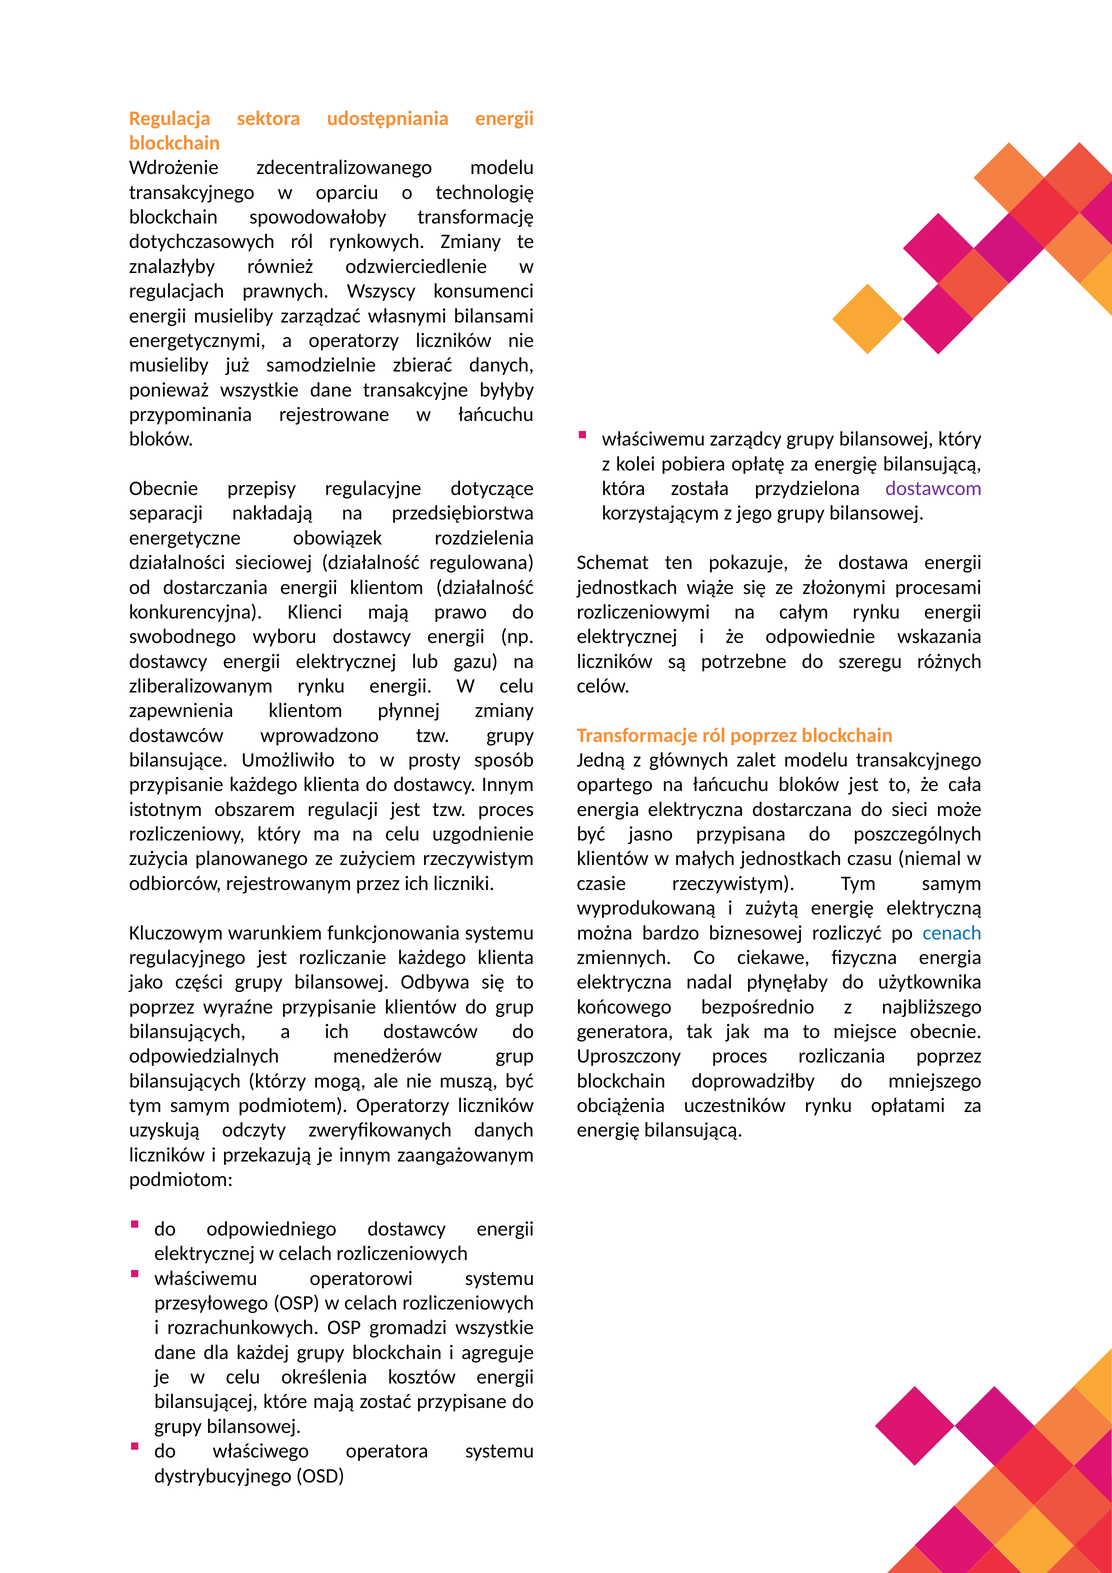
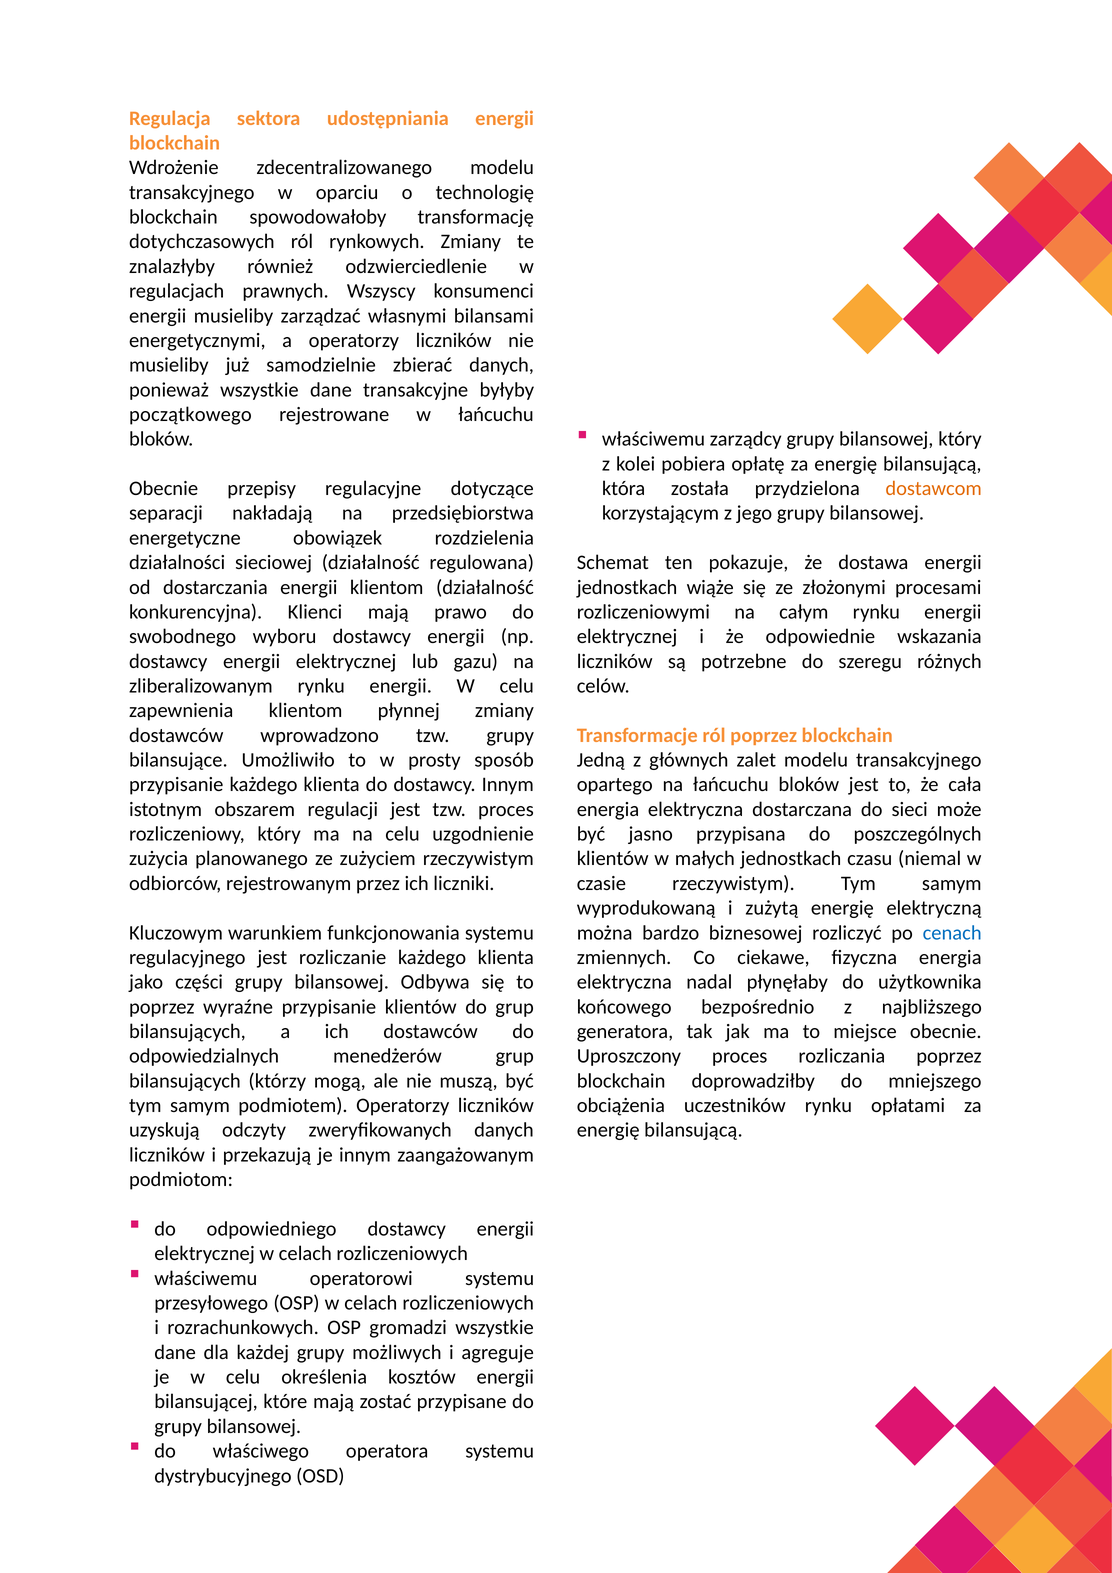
przypominania: przypominania -> początkowego
dostawcom colour: purple -> orange
grupy blockchain: blockchain -> możliwych
